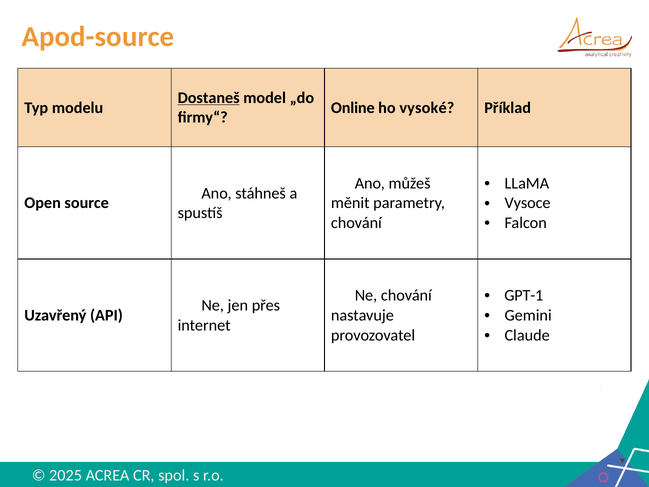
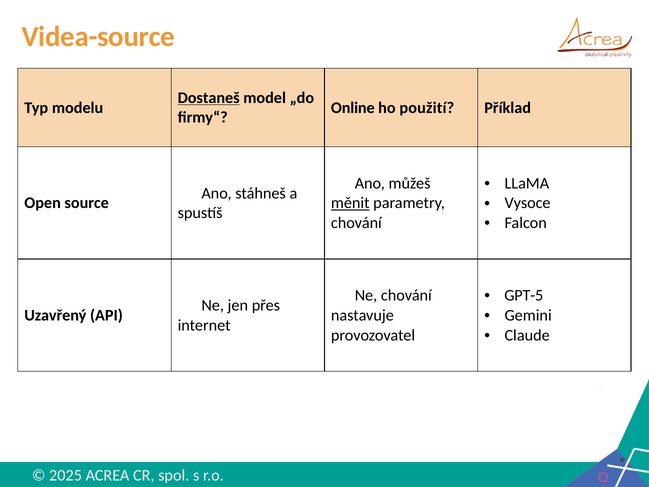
Apod-source: Apod-source -> Videa-source
vysoké: vysoké -> použití
měnit underline: none -> present
GPT-1: GPT-1 -> GPT-5
